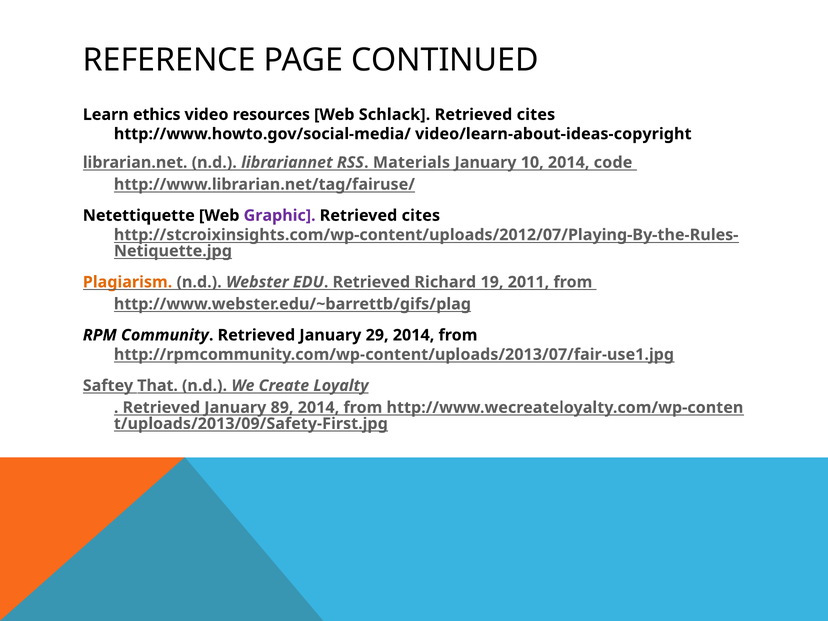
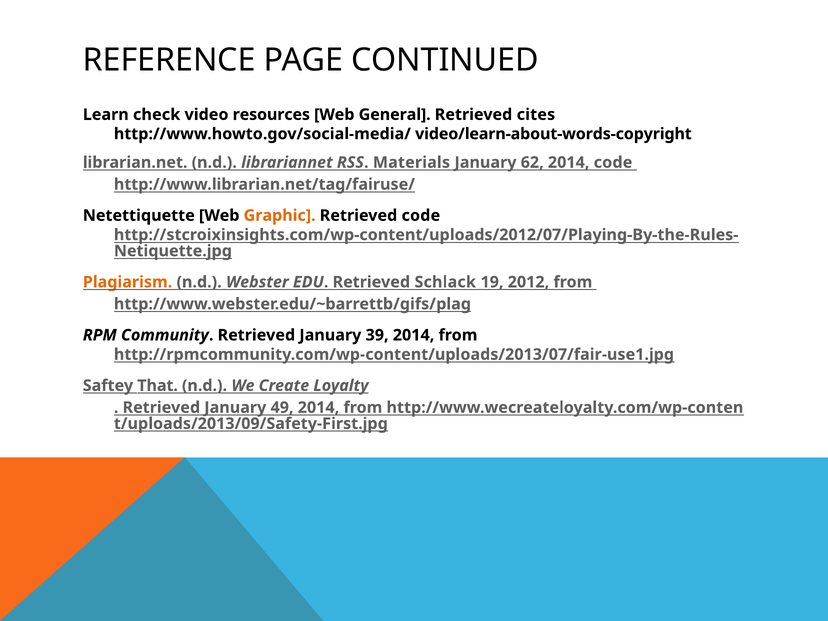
ethics: ethics -> check
Schlack: Schlack -> General
video/learn-about-ideas-copyright: video/learn-about-ideas-copyright -> video/learn-about-words-copyright
10: 10 -> 62
Graphic colour: purple -> orange
cites at (421, 216): cites -> code
Richard: Richard -> Schlack
2011: 2011 -> 2012
29: 29 -> 39
89: 89 -> 49
